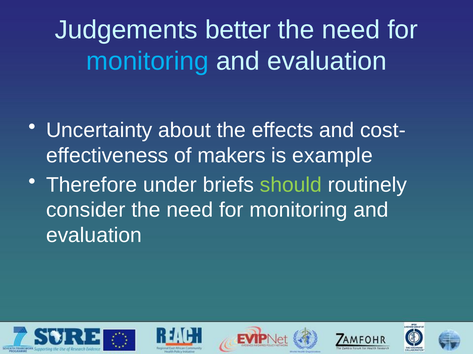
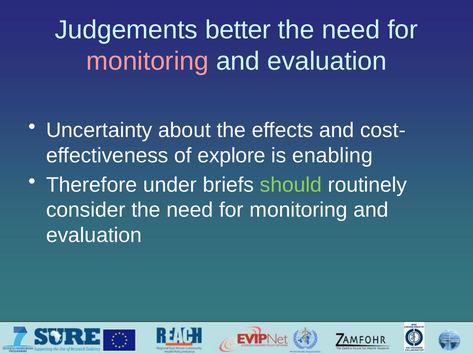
monitoring at (147, 61) colour: light blue -> pink
makers: makers -> explore
example: example -> enabling
